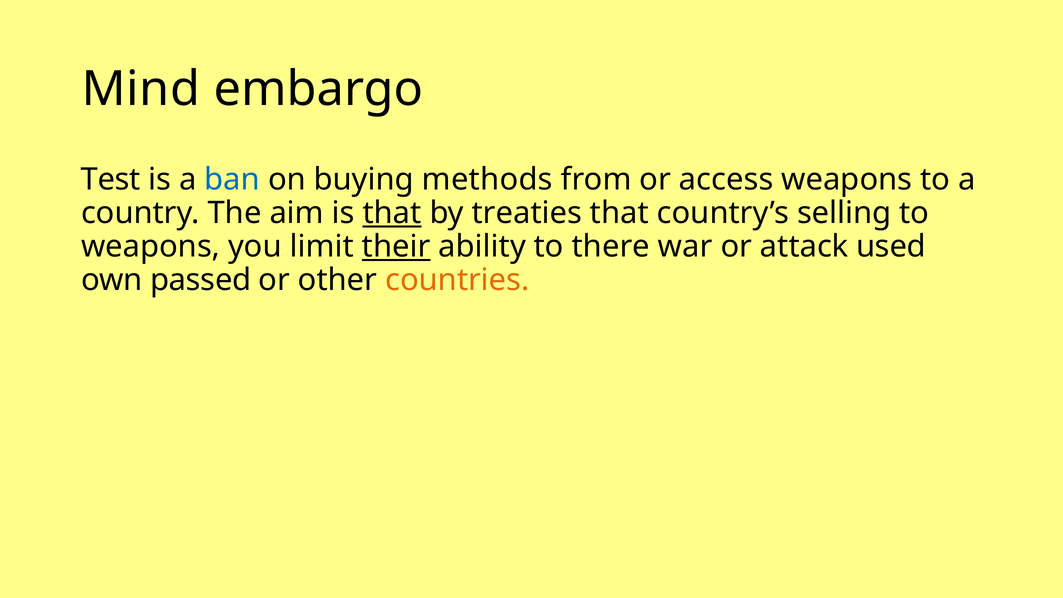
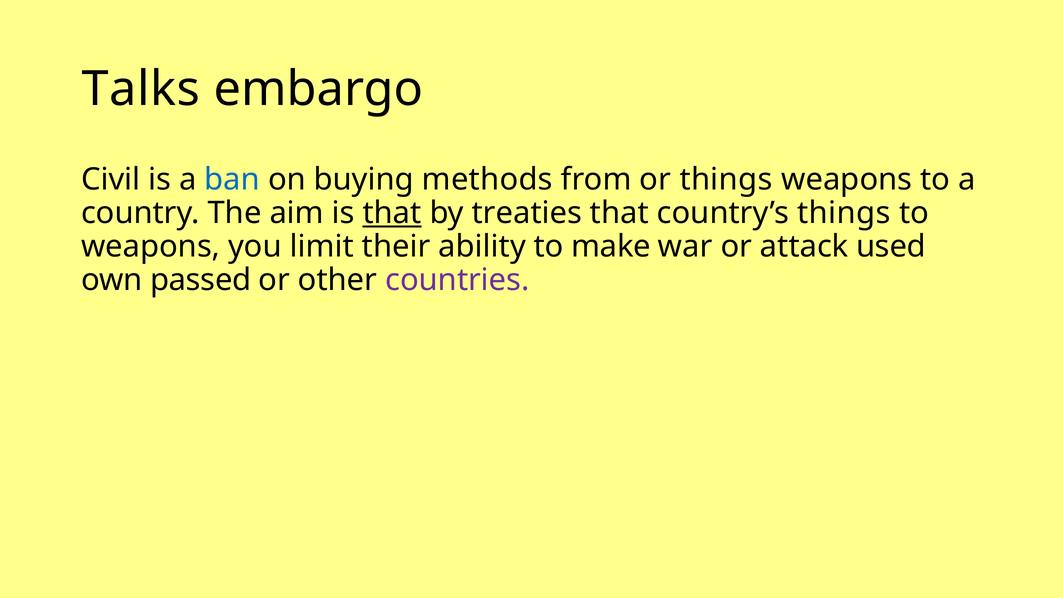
Mind: Mind -> Talks
Test: Test -> Civil
or access: access -> things
country’s selling: selling -> things
their underline: present -> none
there: there -> make
countries colour: orange -> purple
